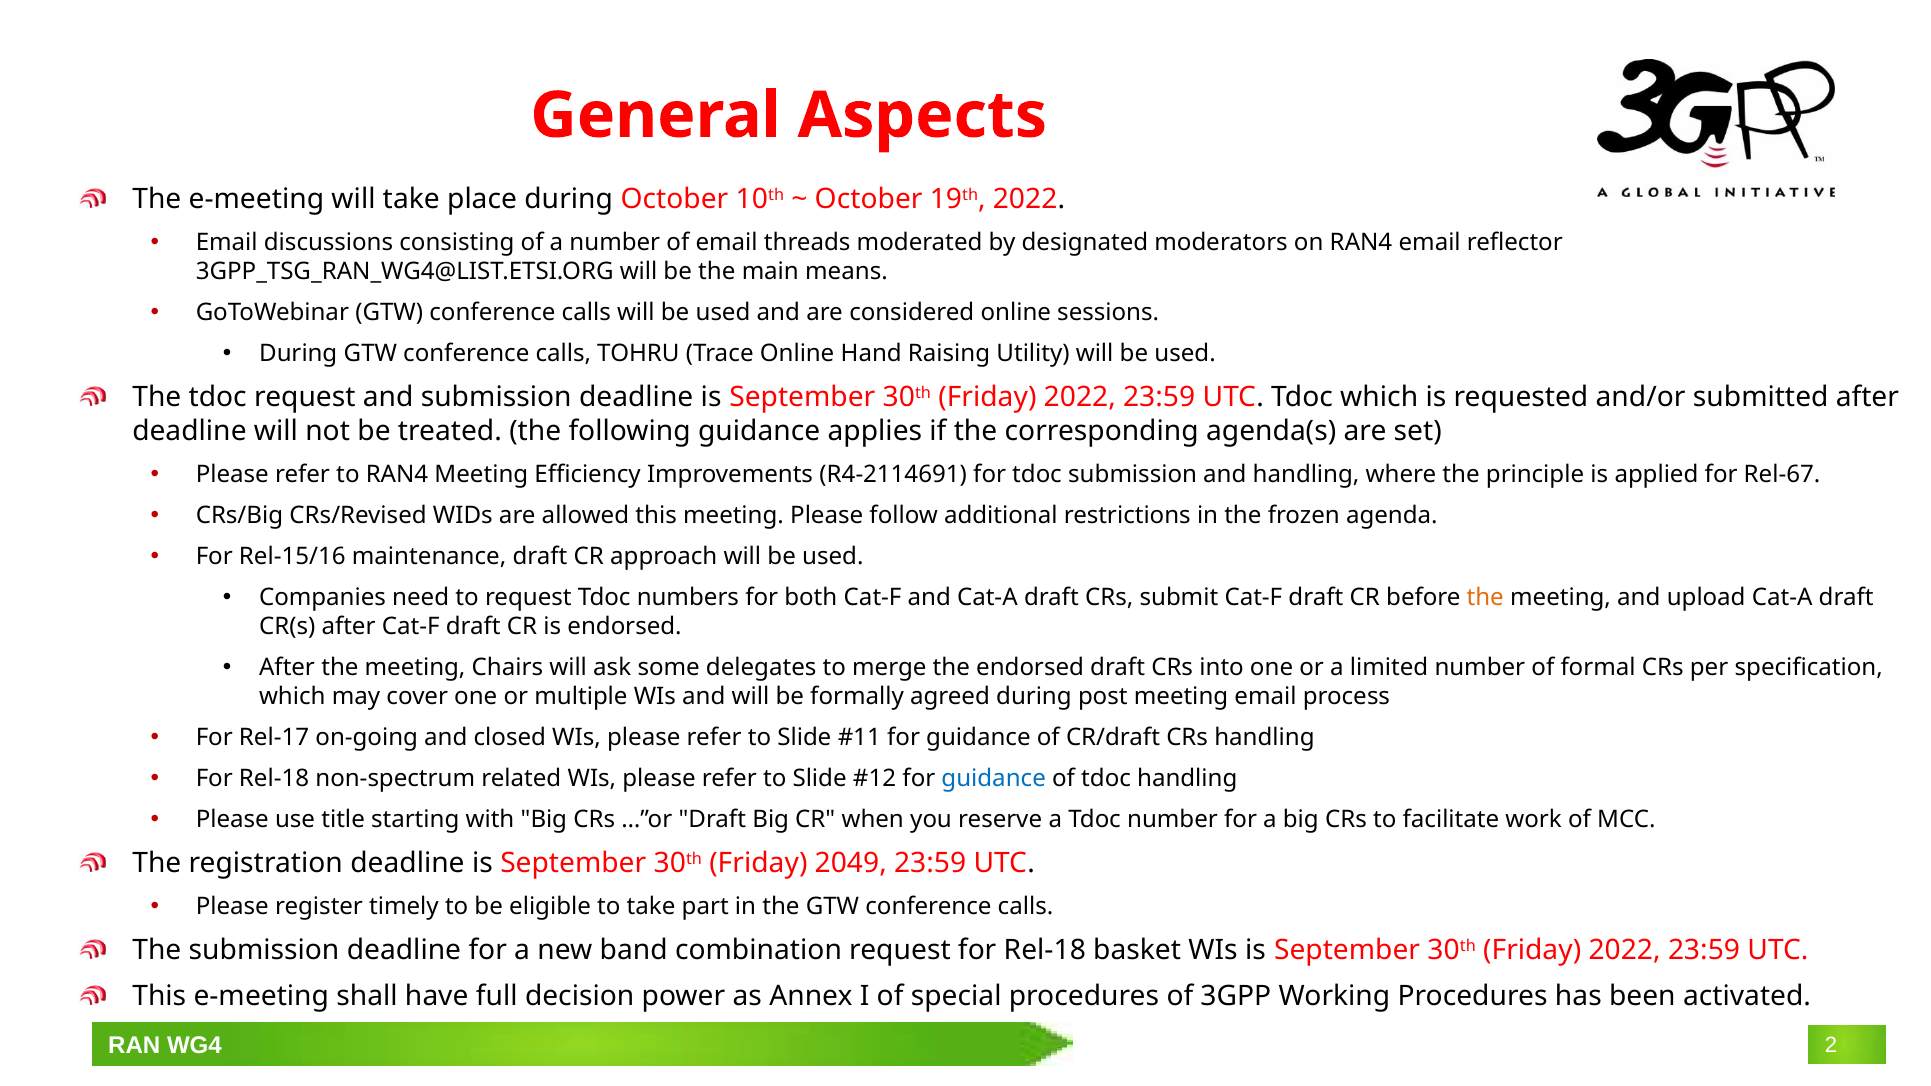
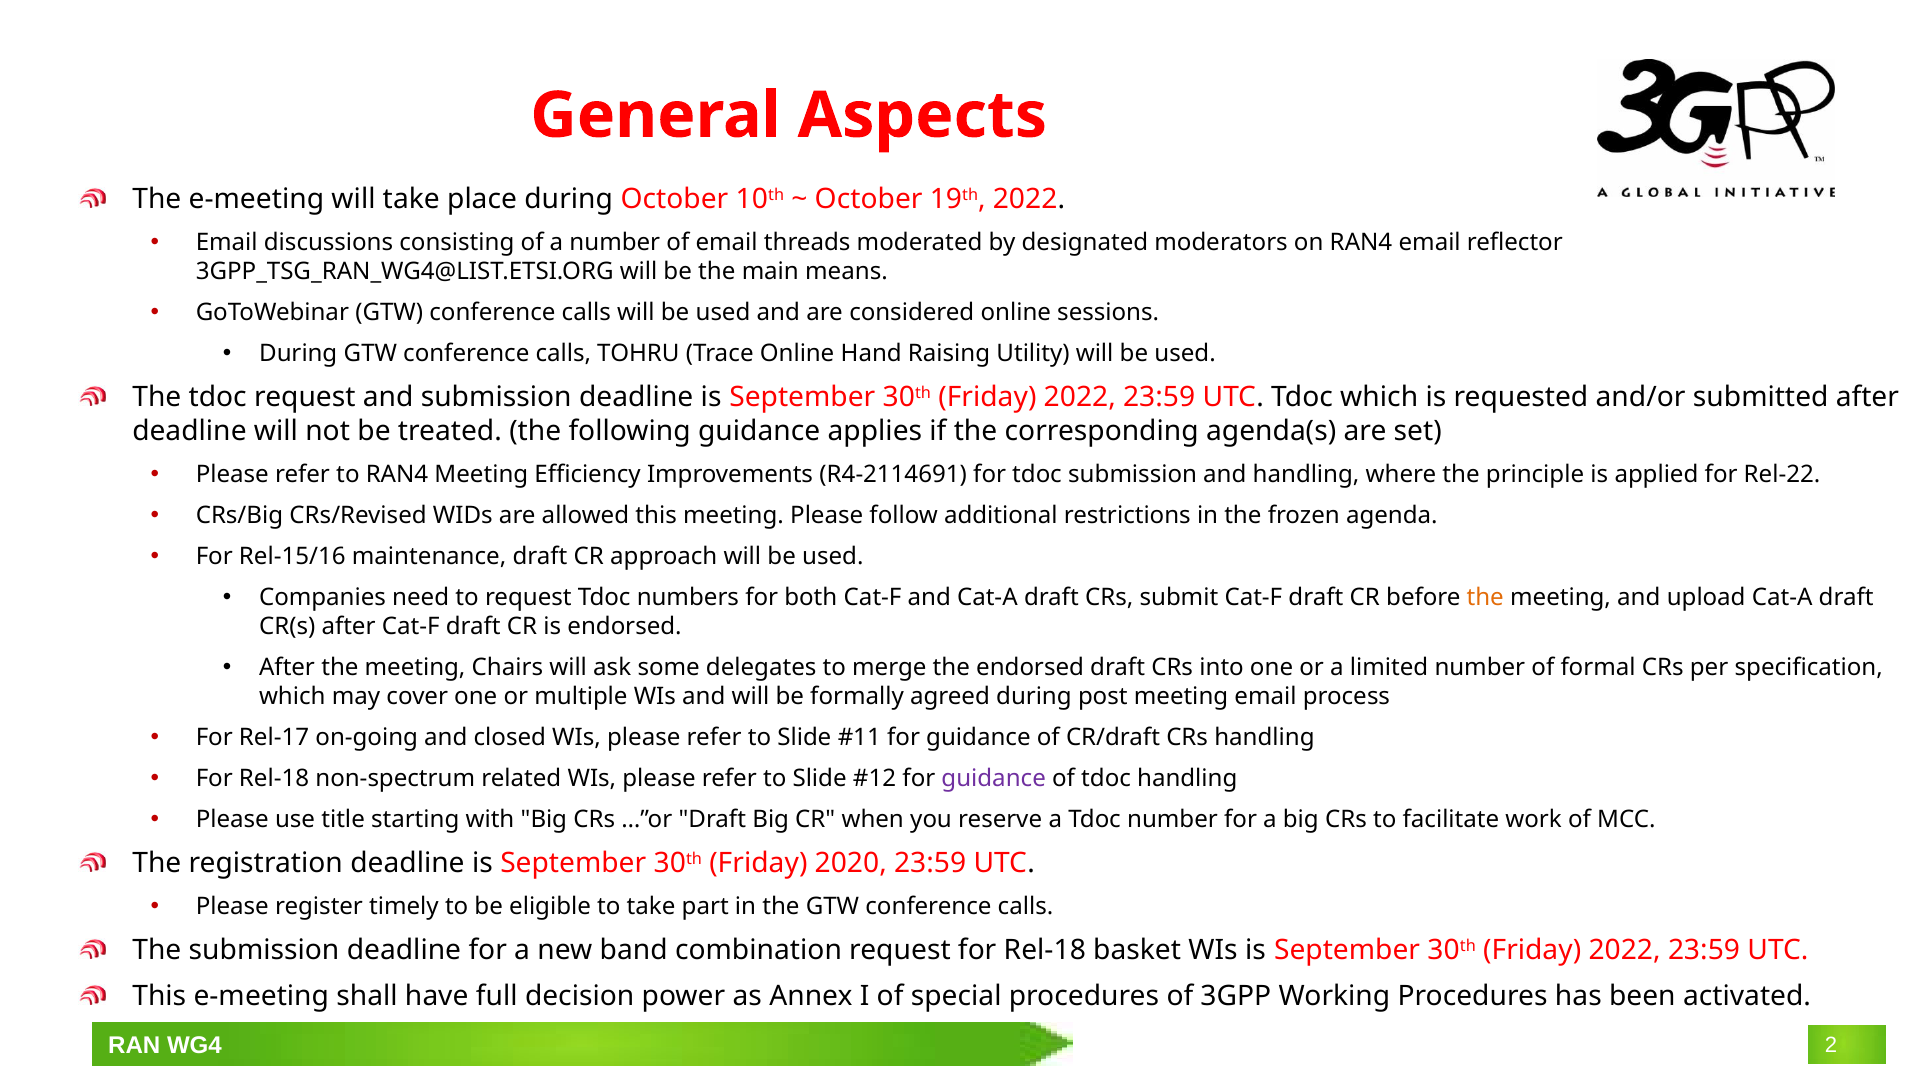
Rel-67: Rel-67 -> Rel-22
guidance at (994, 779) colour: blue -> purple
2049: 2049 -> 2020
